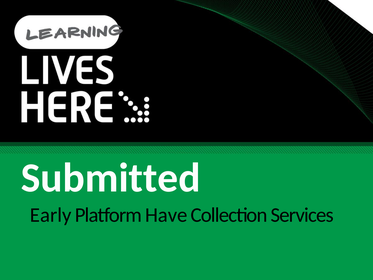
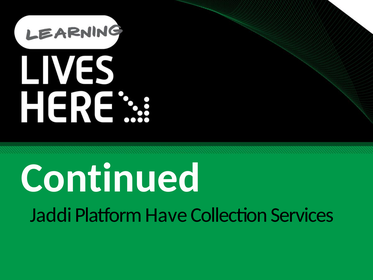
Submitted: Submitted -> Continued
Early: Early -> Jaddi
